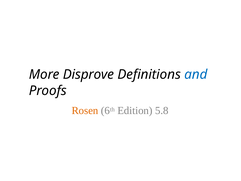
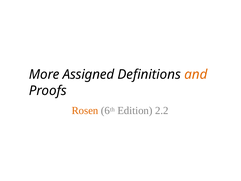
Disprove: Disprove -> Assigned
and colour: blue -> orange
5.8: 5.8 -> 2.2
